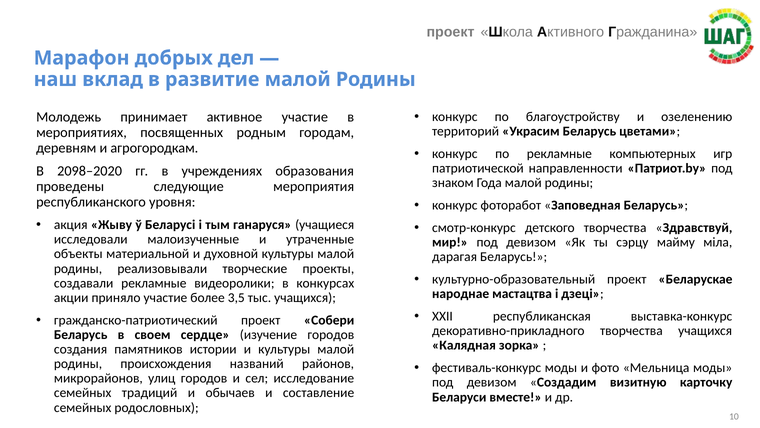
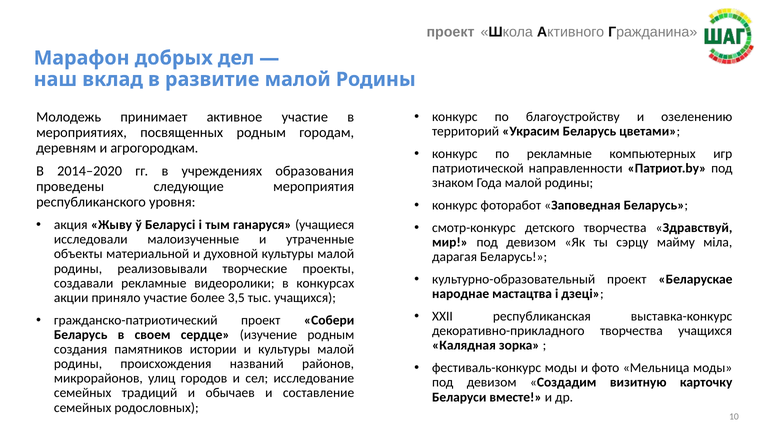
2098–2020: 2098–2020 -> 2014–2020
изучение городов: городов -> родным
